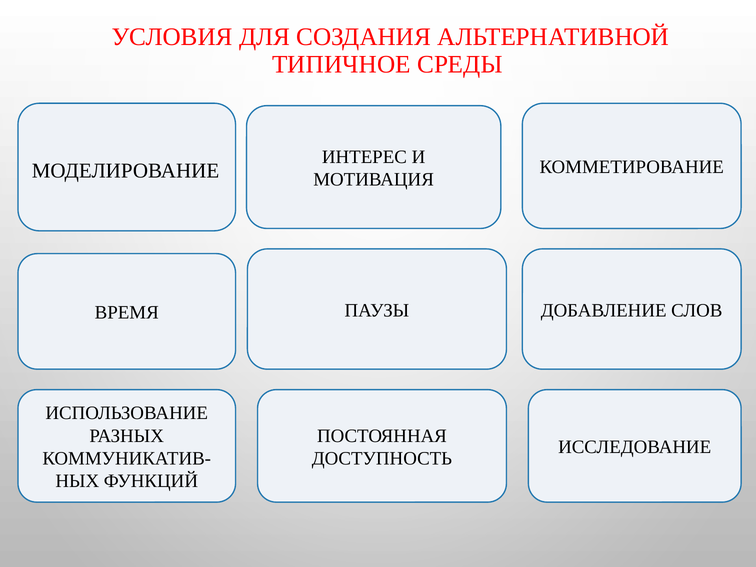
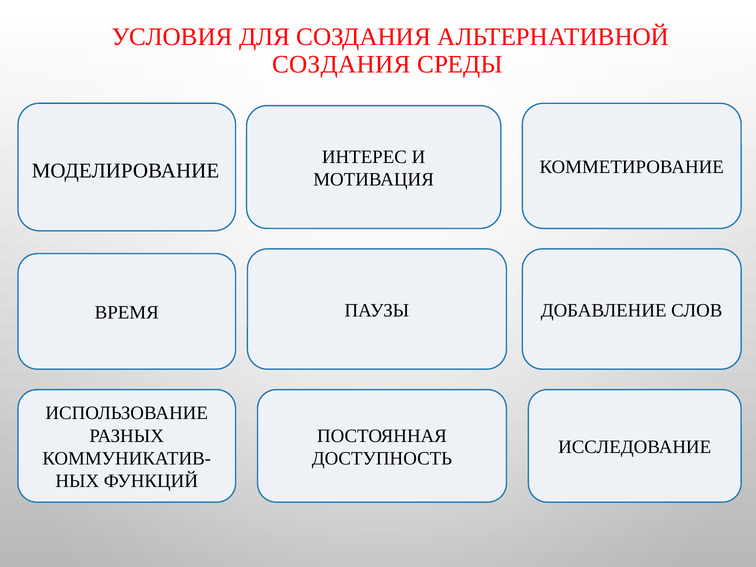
ТИПИЧНОЕ at (341, 64): ТИПИЧНОЕ -> СОЗДАНИЯ
